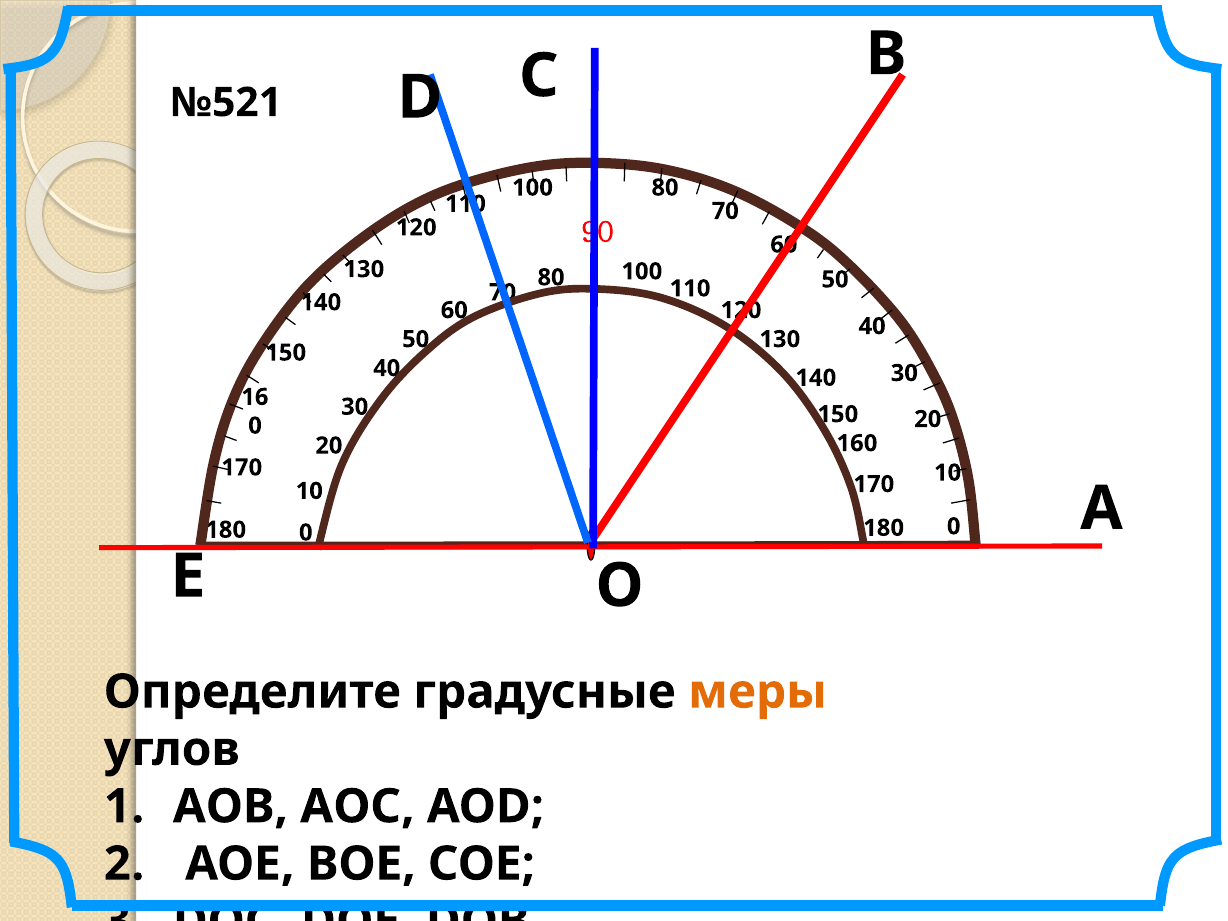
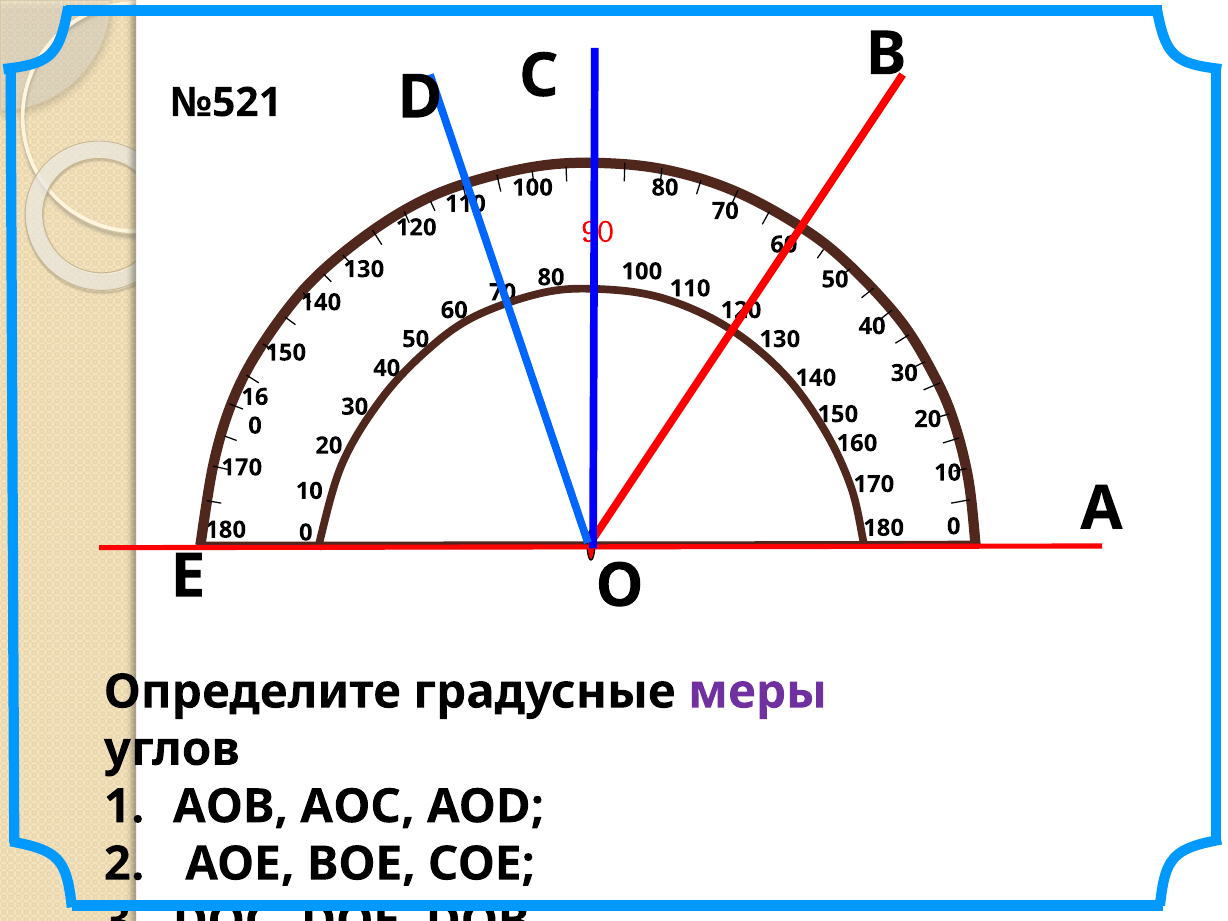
меры colour: orange -> purple
